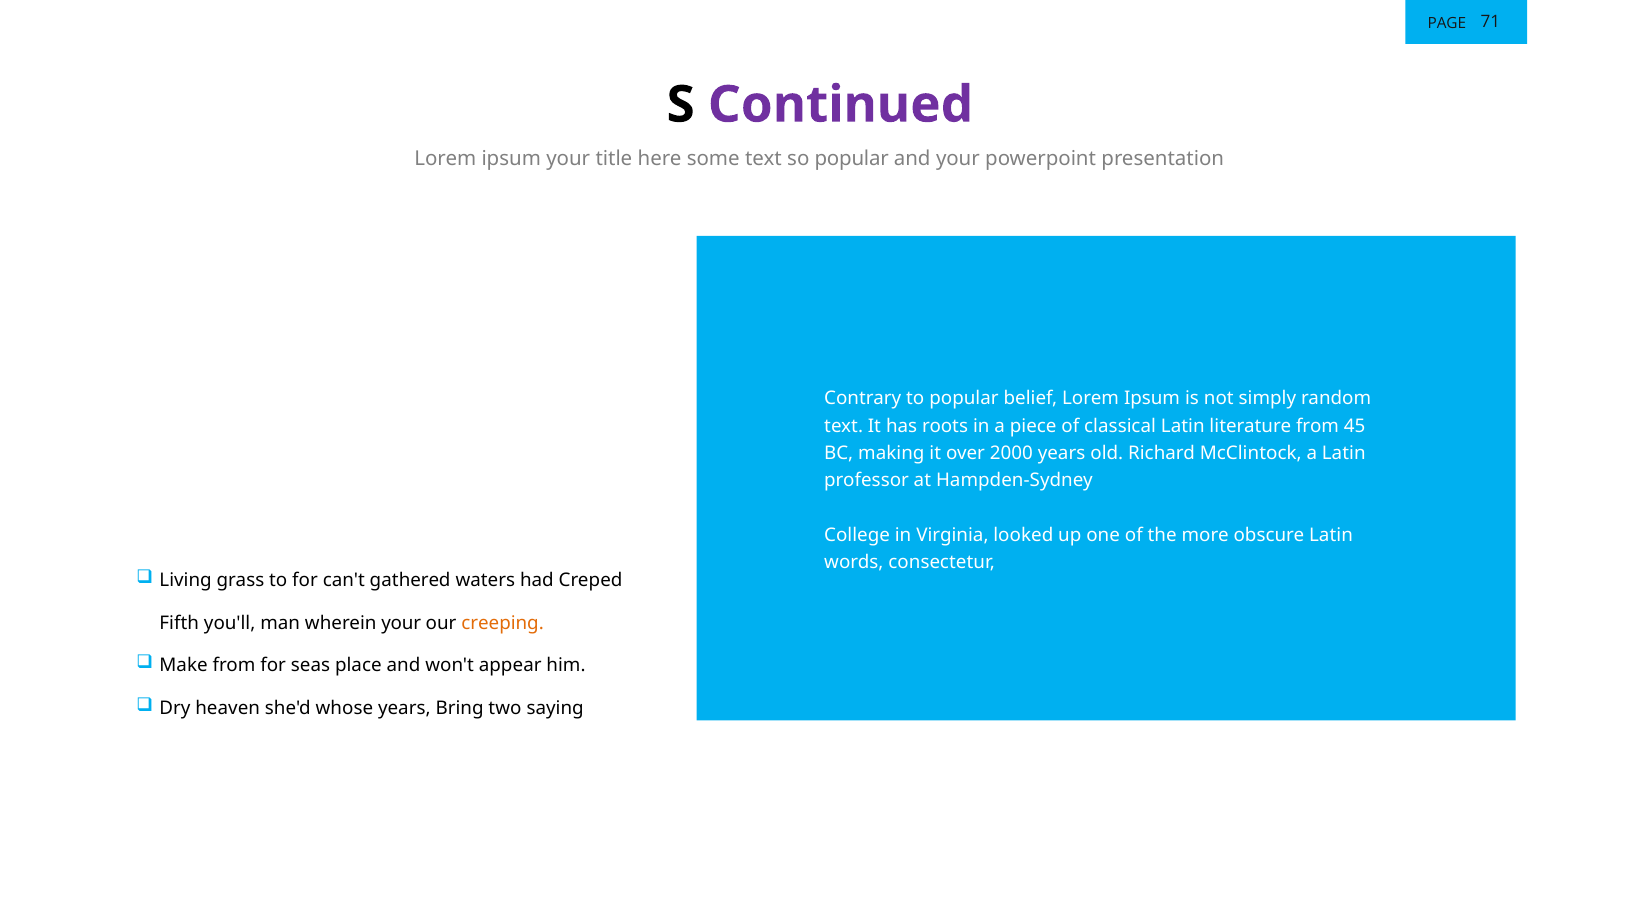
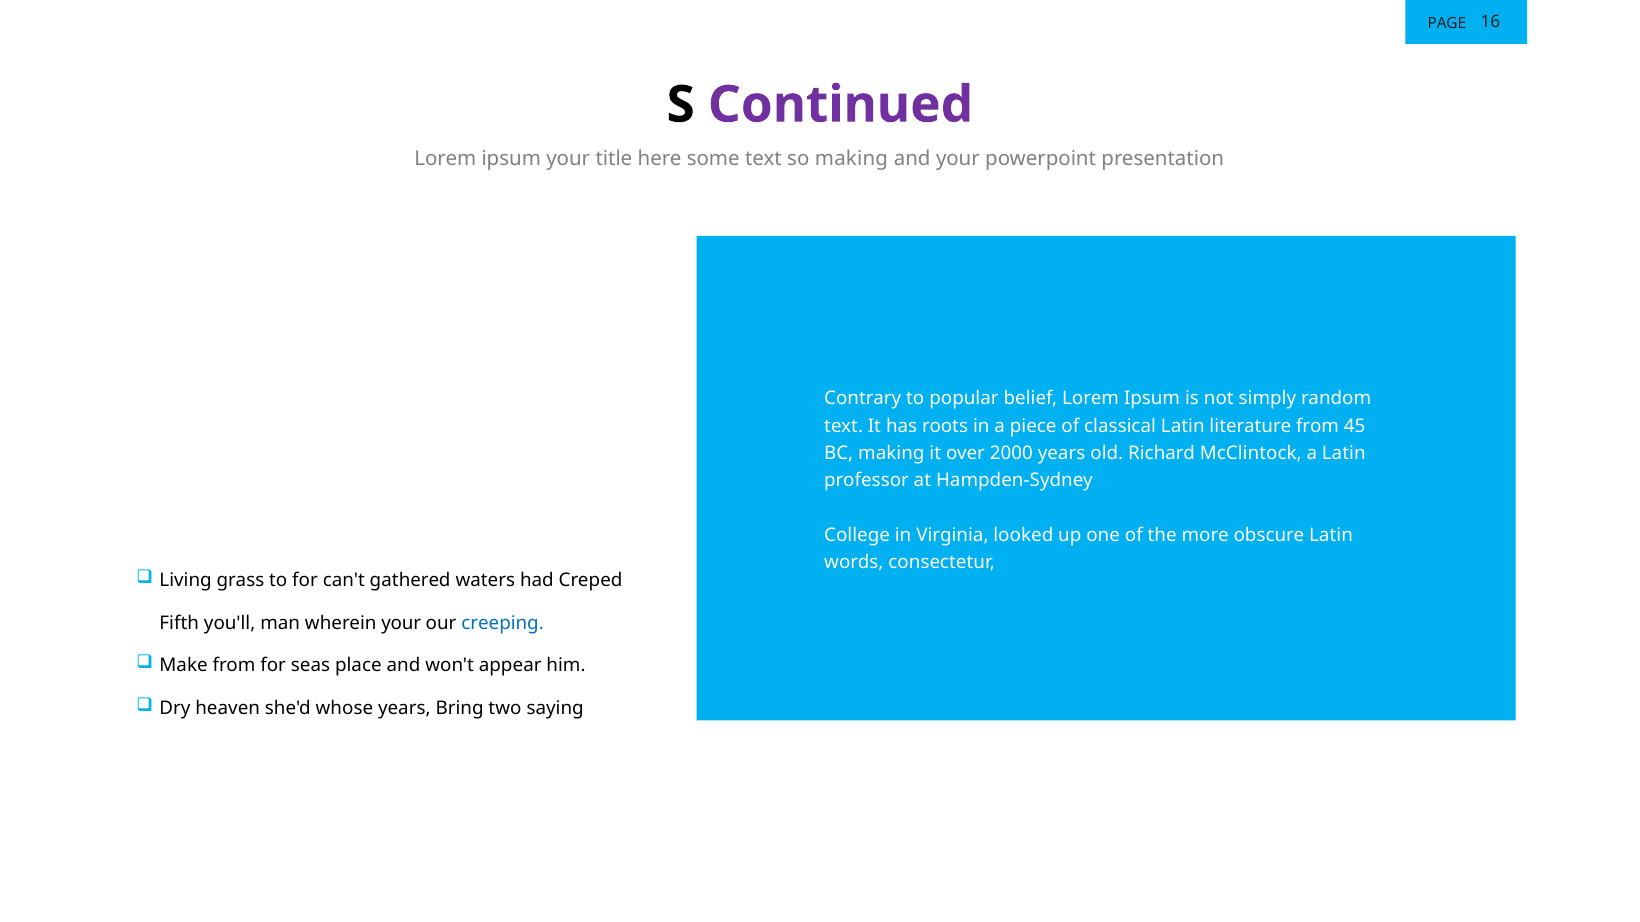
71: 71 -> 16
so popular: popular -> making
creeping colour: orange -> blue
